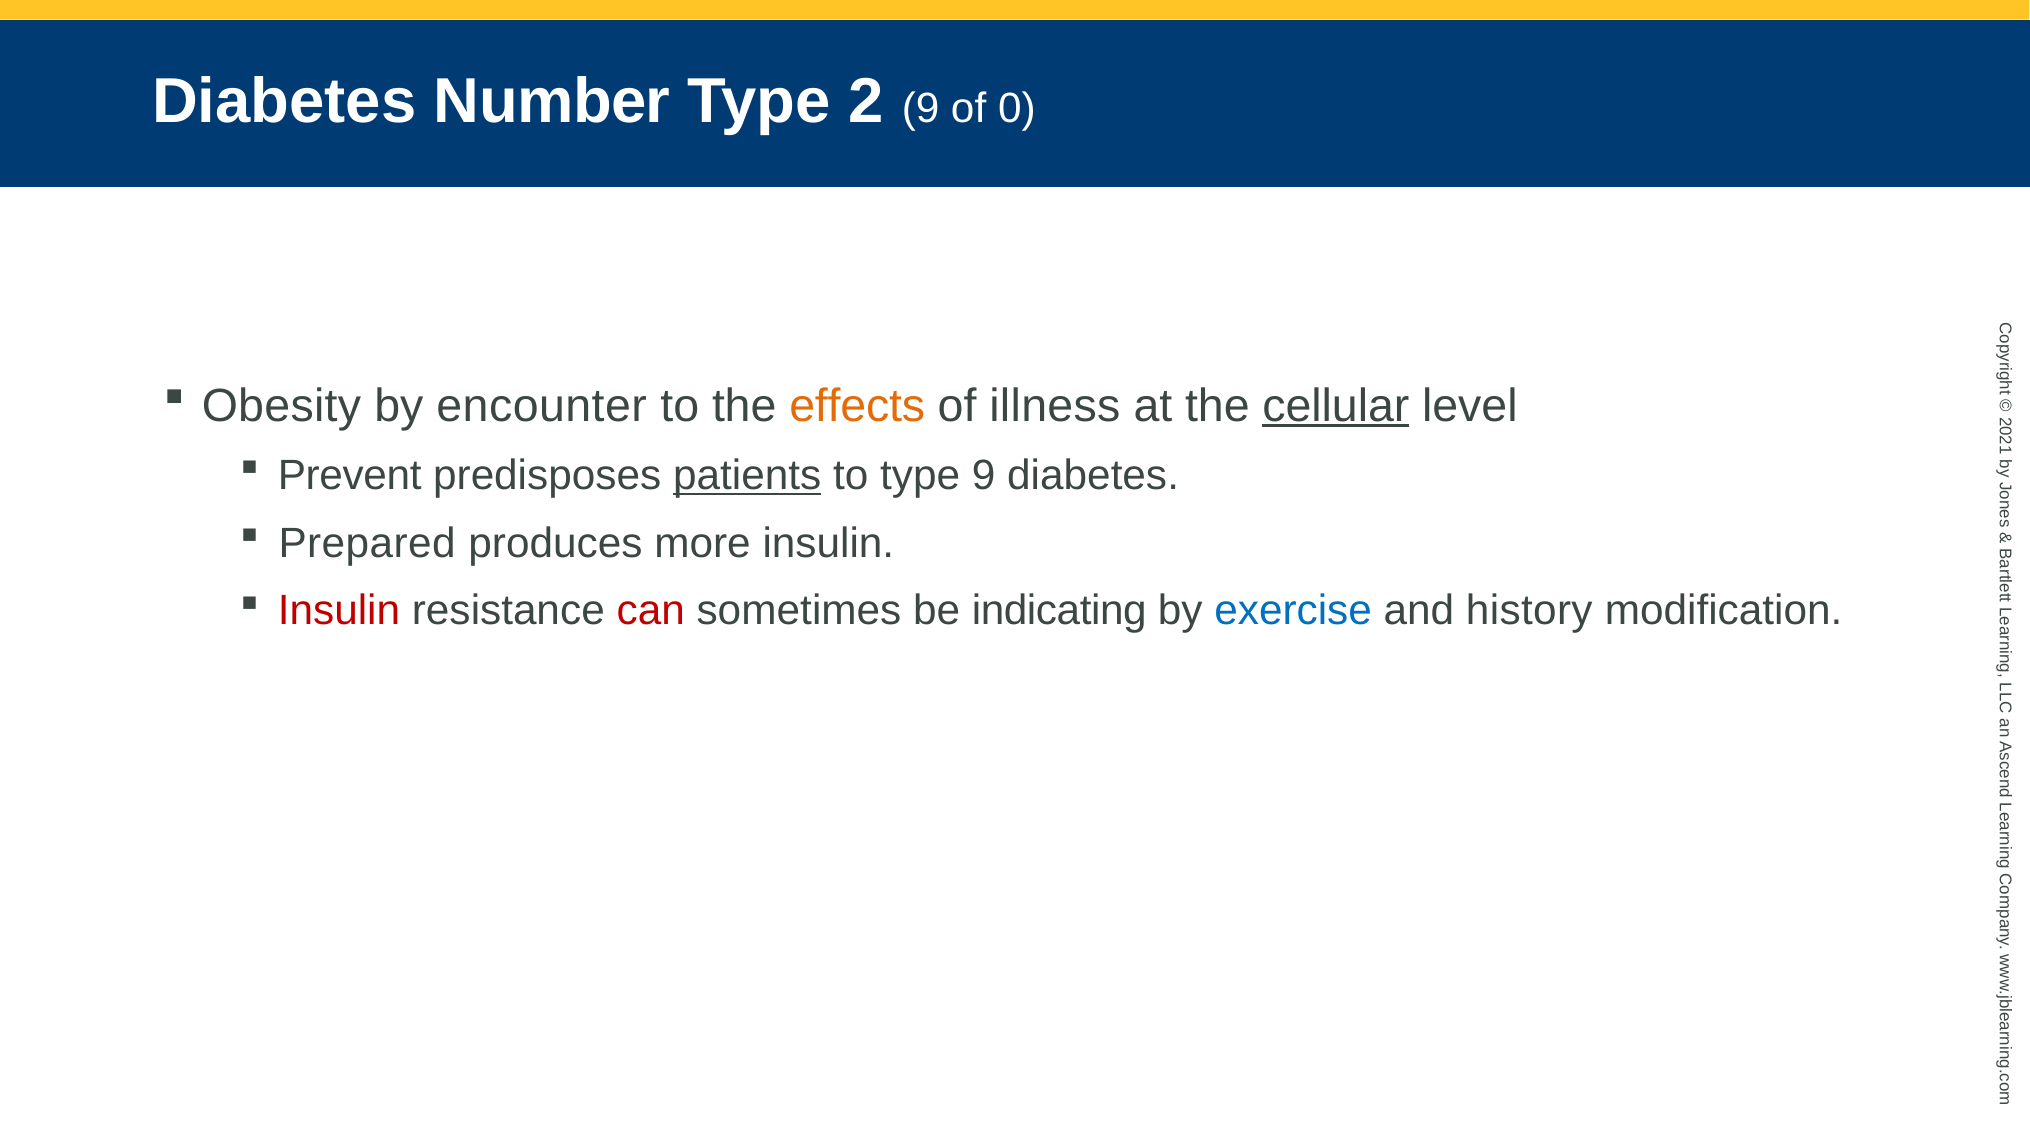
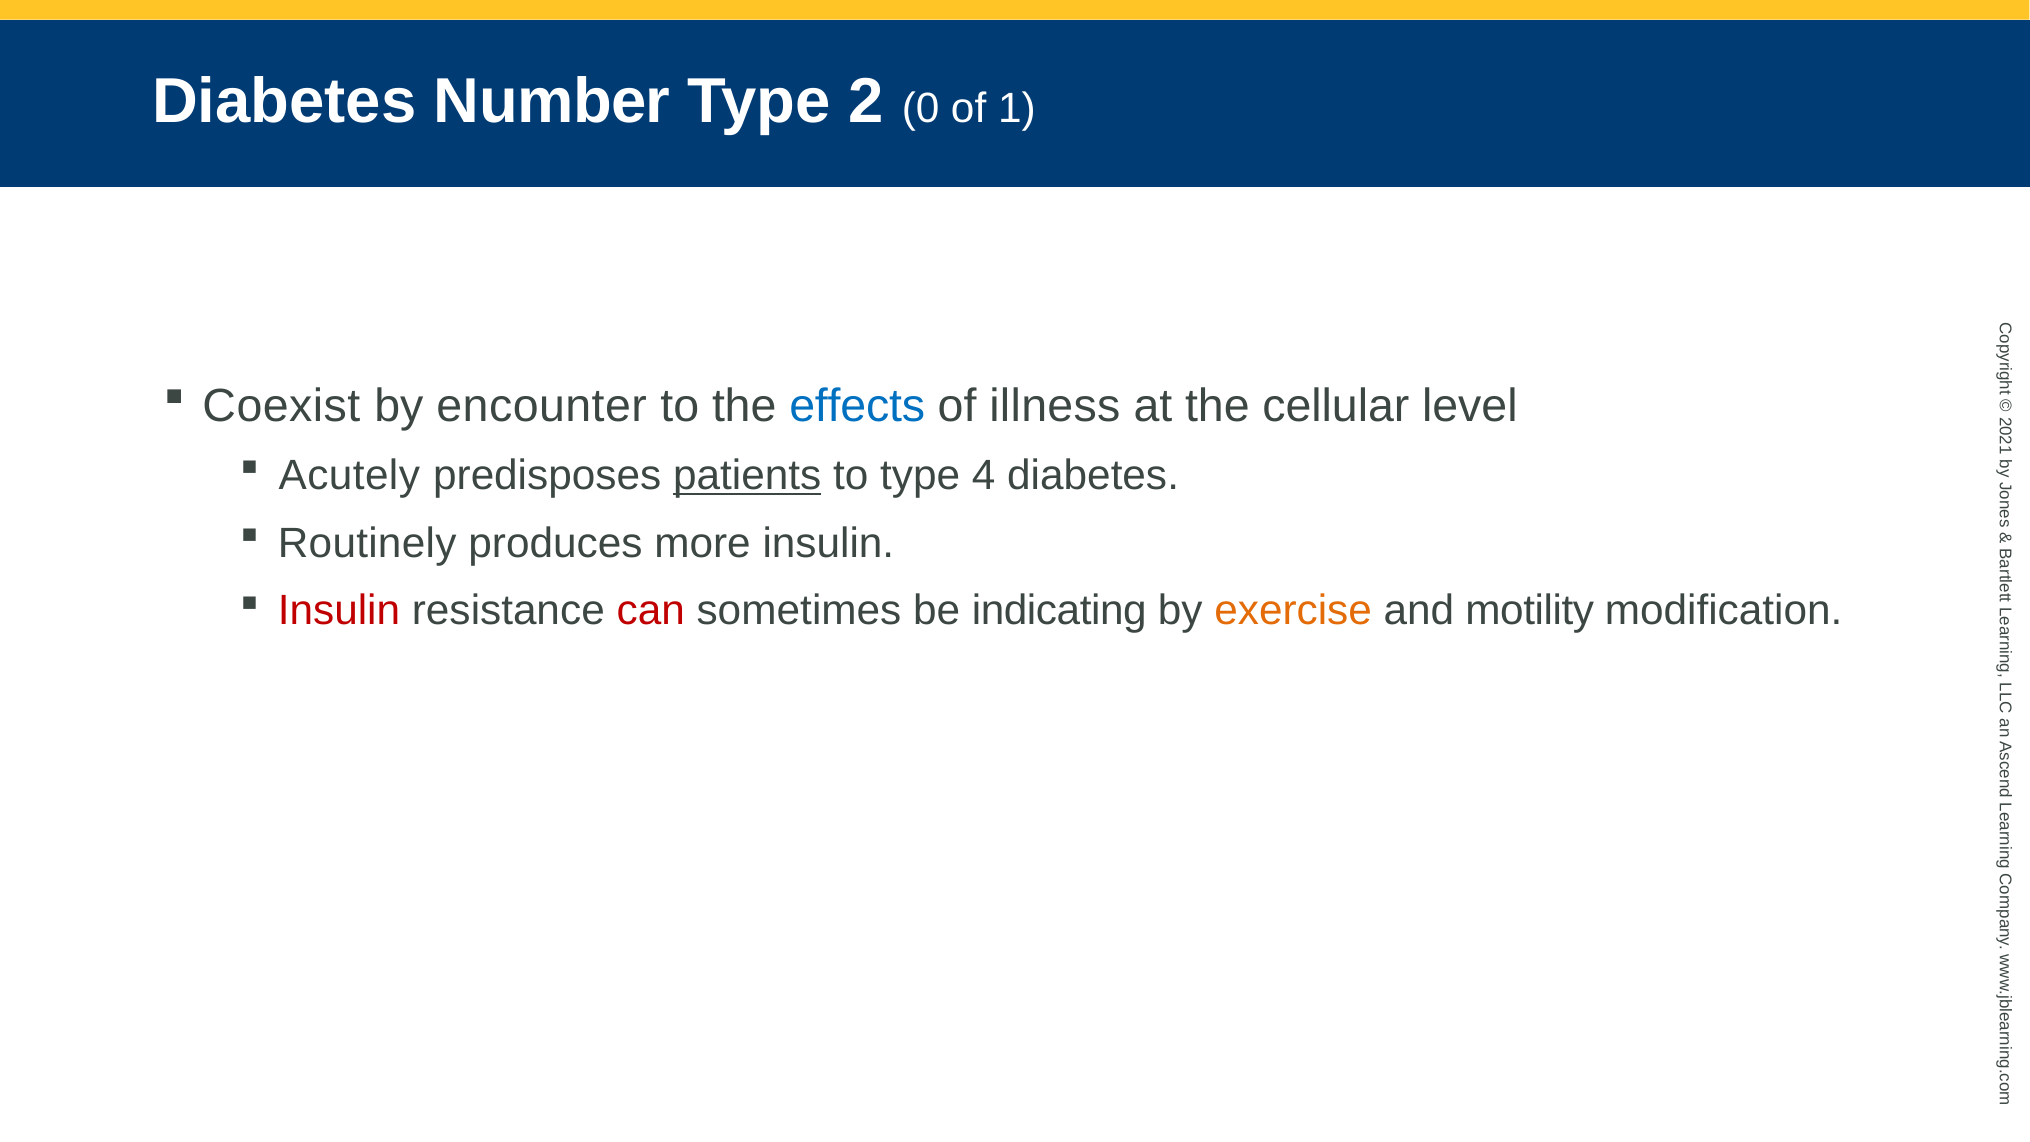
Type 2 9: 9 -> 0
of 0: 0 -> 1
Obesity: Obesity -> Coexist
effects colour: orange -> blue
cellular underline: present -> none
Prevent: Prevent -> Acutely
type 9: 9 -> 4
Prepared: Prepared -> Routinely
exercise colour: blue -> orange
history: history -> motility
